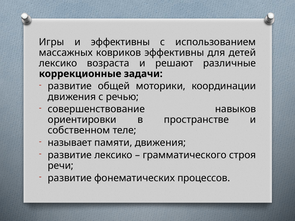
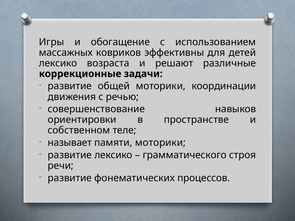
и эффективны: эффективны -> обогащение
памяти движения: движения -> моторики
